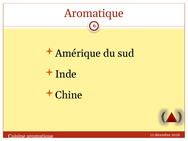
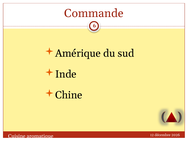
Aromatique at (94, 13): Aromatique -> Commande
